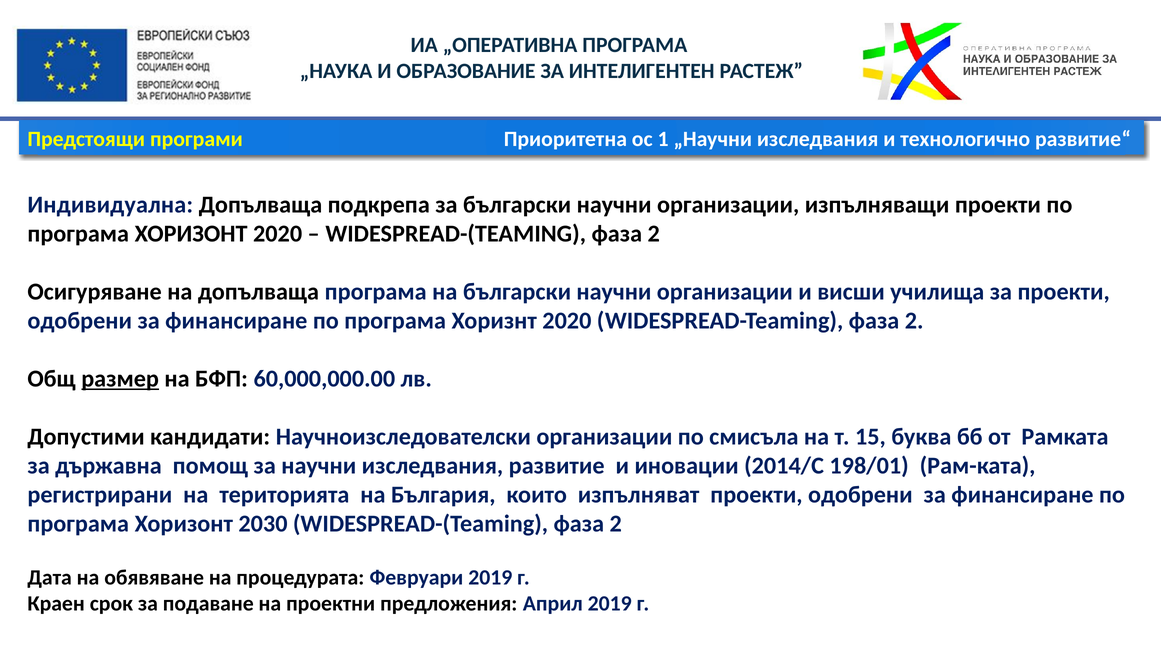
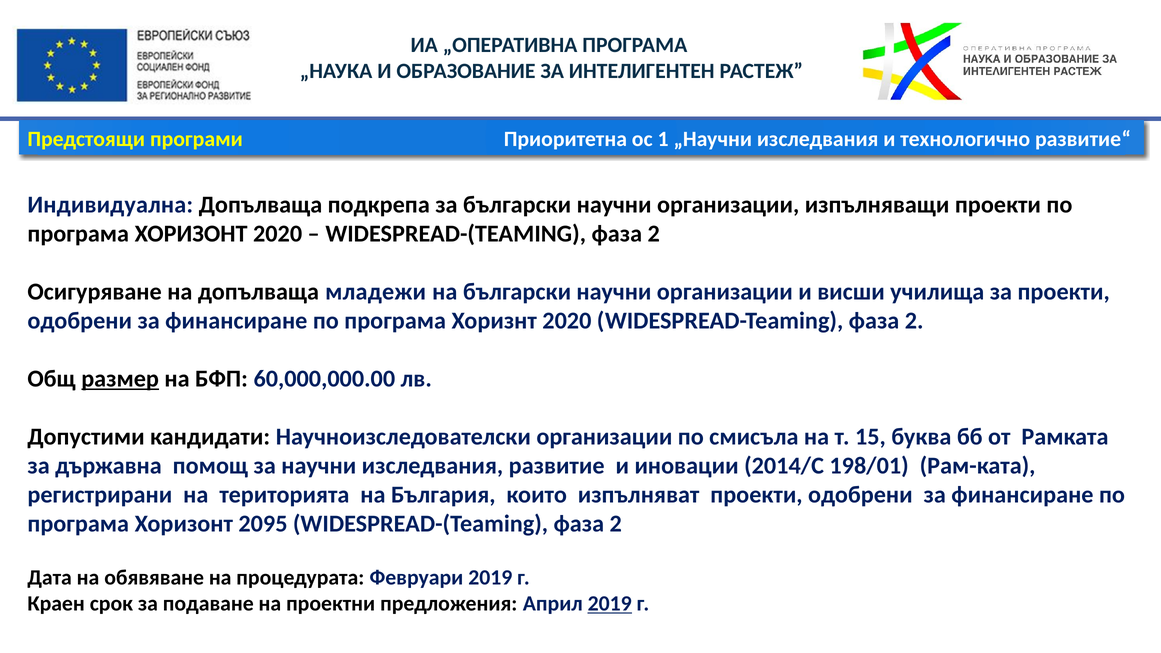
допълваща програма: програма -> младежи
2030: 2030 -> 2095
2019 at (610, 604) underline: none -> present
